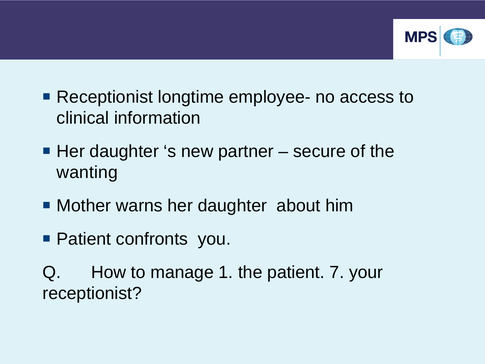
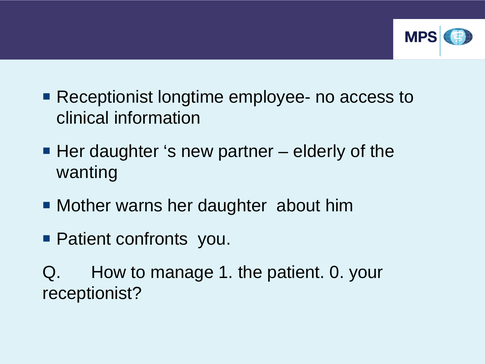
secure: secure -> elderly
7: 7 -> 0
